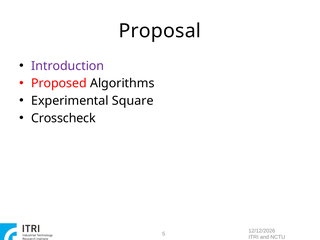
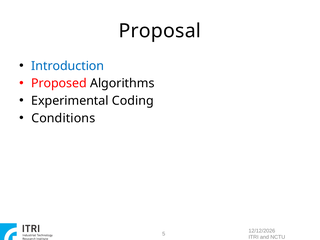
Introduction colour: purple -> blue
Square: Square -> Coding
Crosscheck: Crosscheck -> Conditions
